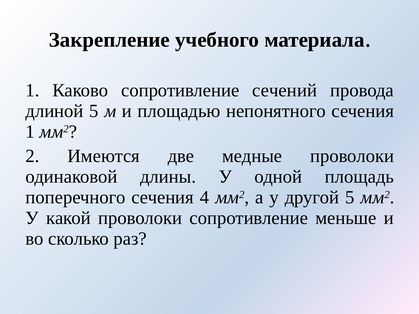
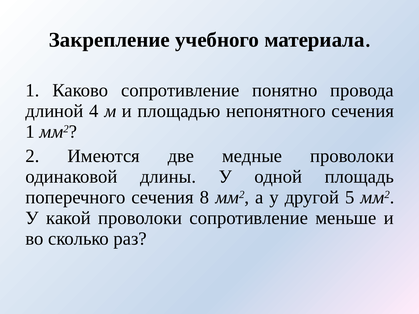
сечений: сечений -> понятно
длиной 5: 5 -> 4
4: 4 -> 8
